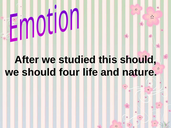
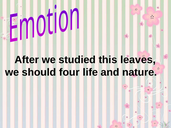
this should: should -> leaves
